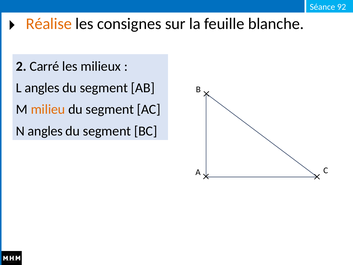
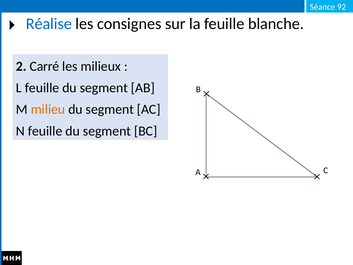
Réalise colour: orange -> blue
L angles: angles -> feuille
N angles: angles -> feuille
